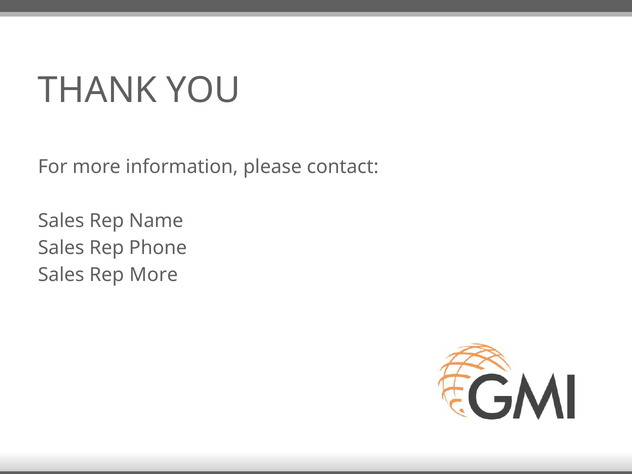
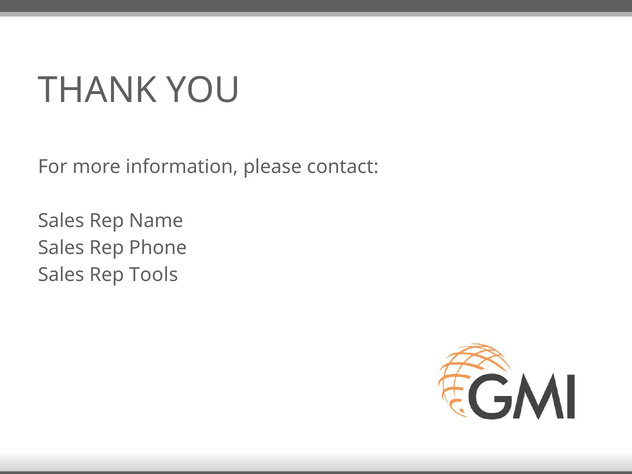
Rep More: More -> Tools
